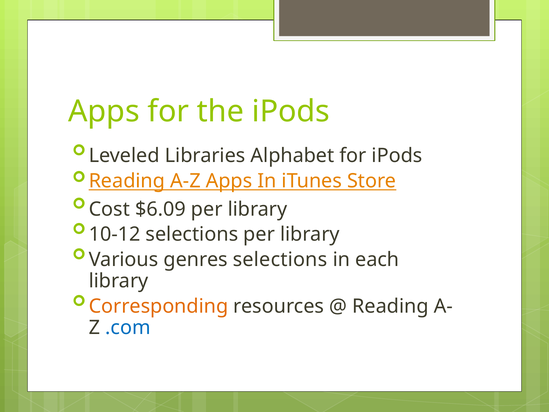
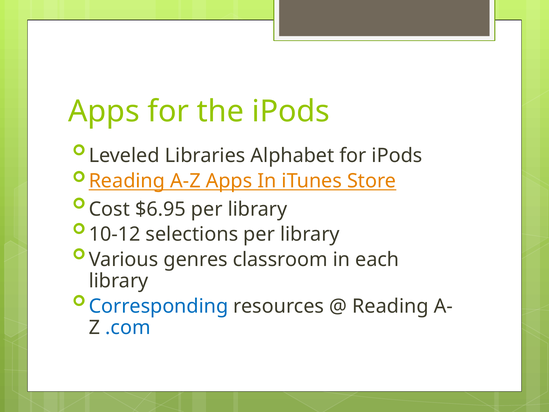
$6.09: $6.09 -> $6.95
genres selections: selections -> classroom
Corresponding colour: orange -> blue
